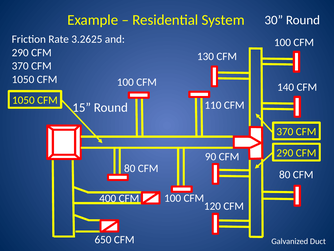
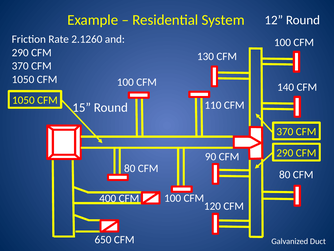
30: 30 -> 12
3.2625: 3.2625 -> 2.1260
